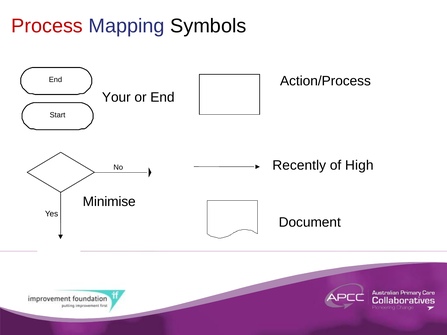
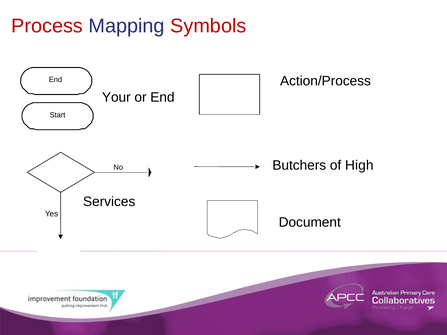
Symbols colour: black -> red
Recently: Recently -> Butchers
Minimise: Minimise -> Services
